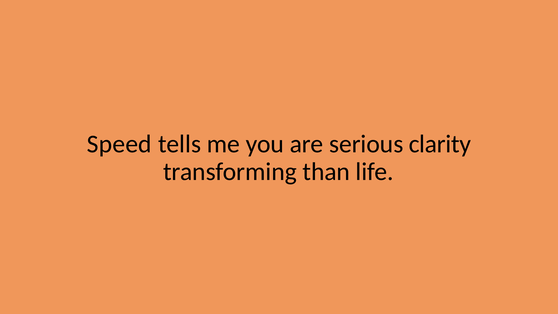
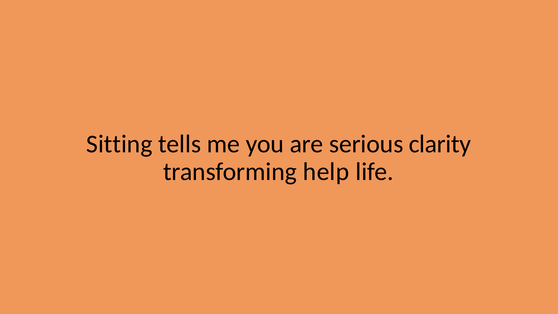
Speed: Speed -> Sitting
than: than -> help
